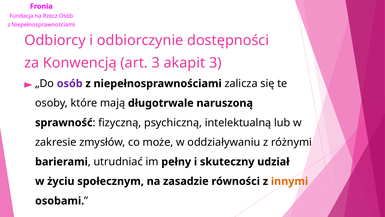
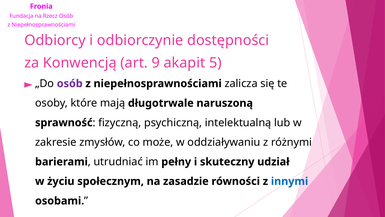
art 3: 3 -> 9
akapit 3: 3 -> 5
innymi colour: orange -> blue
